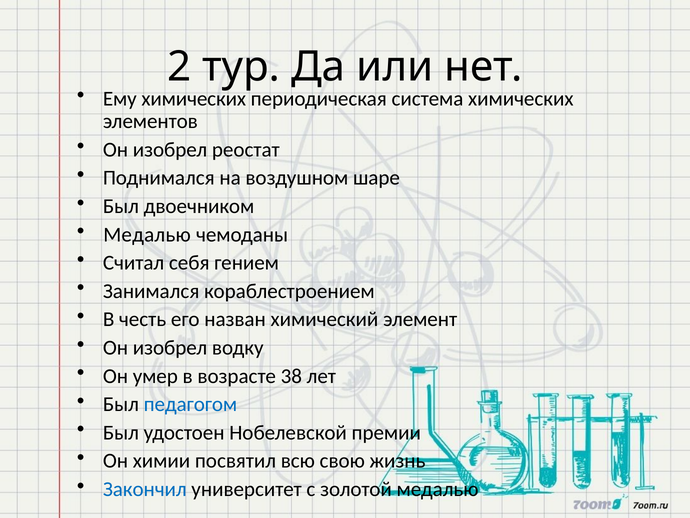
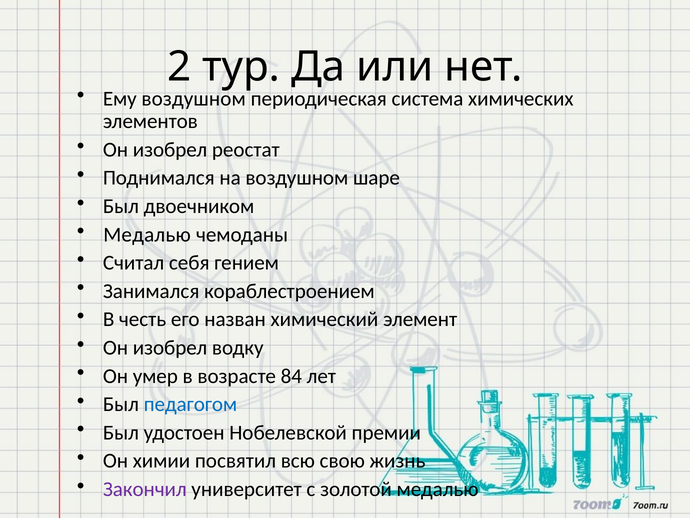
Ему химических: химических -> воздушном
38: 38 -> 84
Закончил colour: blue -> purple
